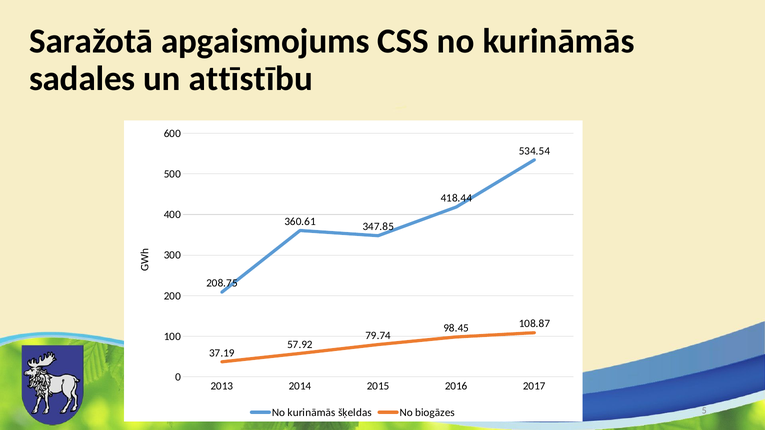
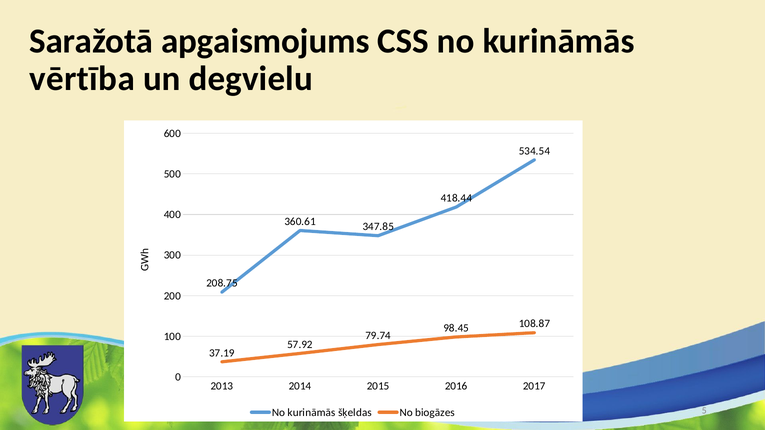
sadales: sadales -> vērtība
attīstību: attīstību -> degvielu
